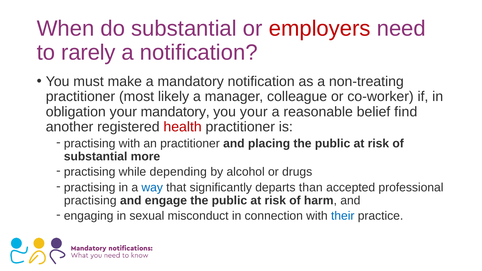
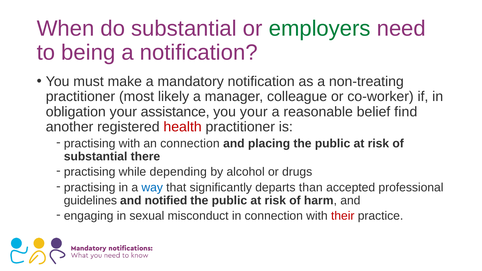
employers colour: red -> green
rarely: rarely -> being
your mandatory: mandatory -> assistance
an practitioner: practitioner -> connection
more: more -> there
practising at (90, 201): practising -> guidelines
engage: engage -> notified
their colour: blue -> red
